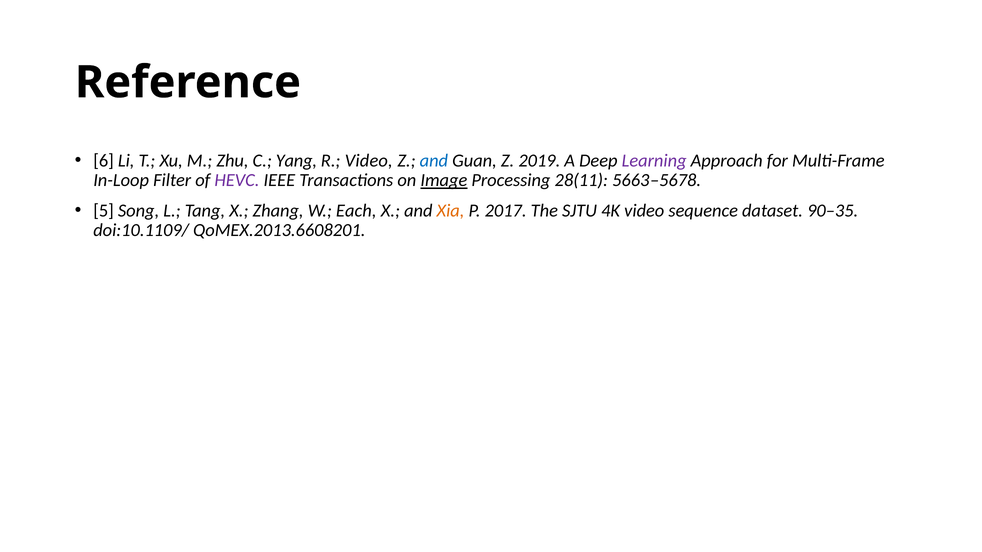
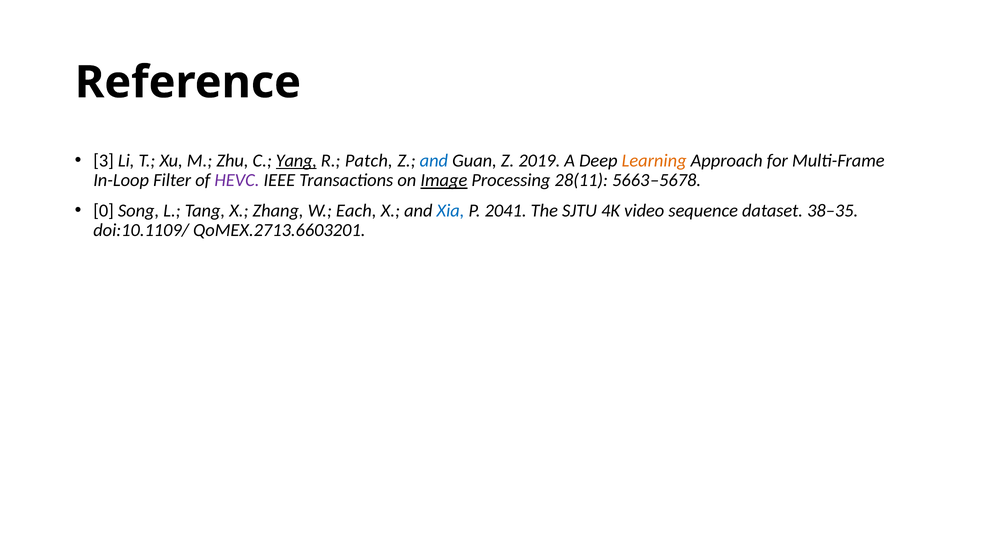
6: 6 -> 3
Yang underline: none -> present
R Video: Video -> Patch
Learning colour: purple -> orange
5: 5 -> 0
Xia colour: orange -> blue
2017: 2017 -> 2041
90–35: 90–35 -> 38–35
QoMEX.2013.6608201: QoMEX.2013.6608201 -> QoMEX.2713.6603201
